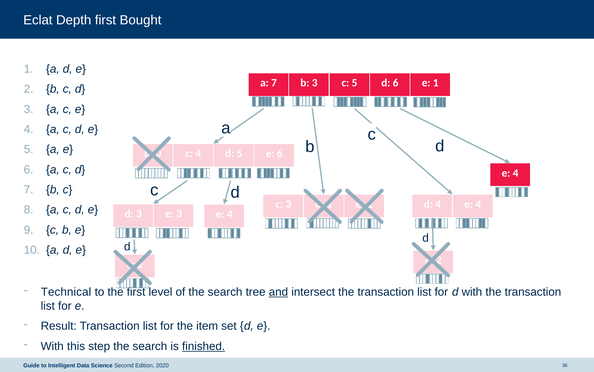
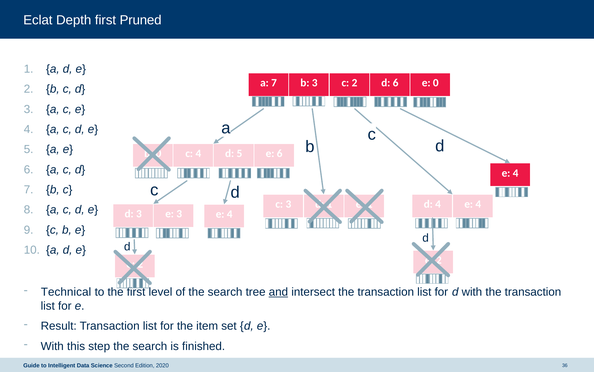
Bought: Bought -> Pruned
c 5: 5 -> 2
6 e 1: 1 -> 0
finished underline: present -> none
